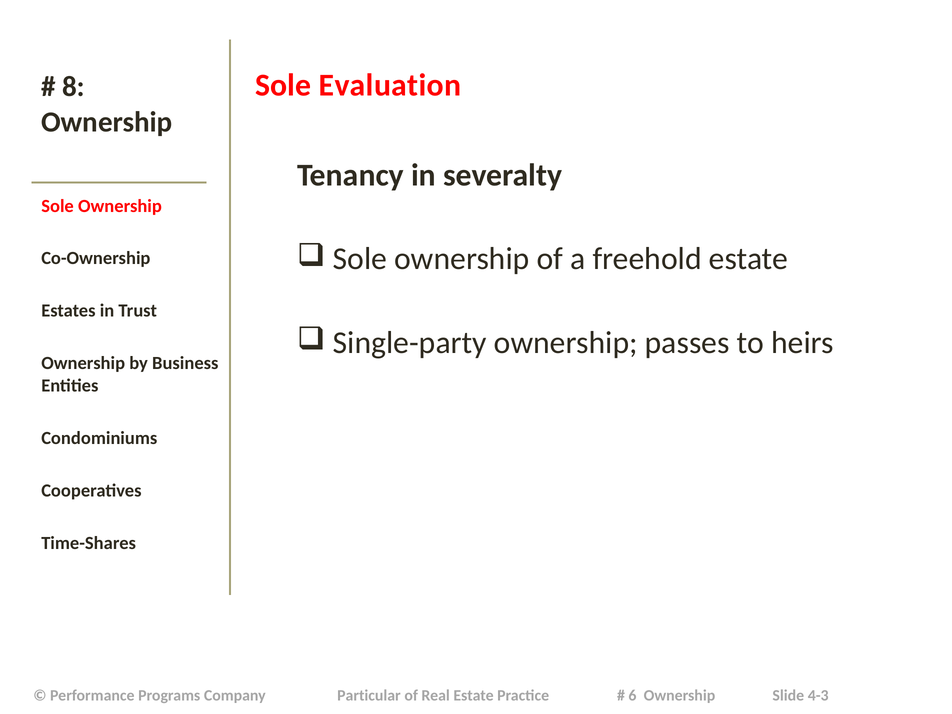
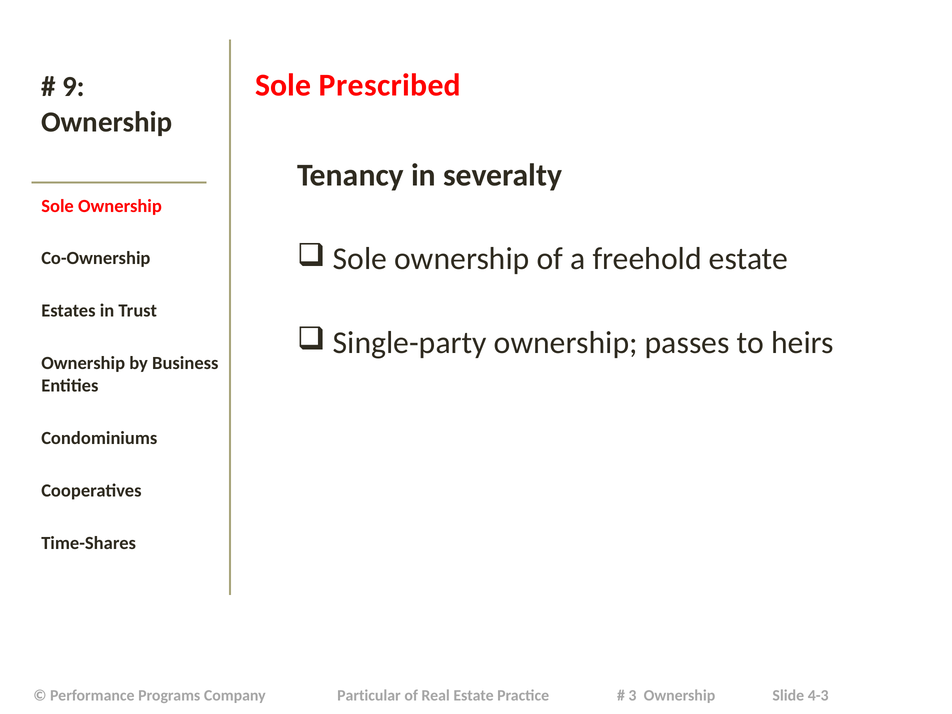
Evaluation: Evaluation -> Prescribed
8: 8 -> 9
6: 6 -> 3
